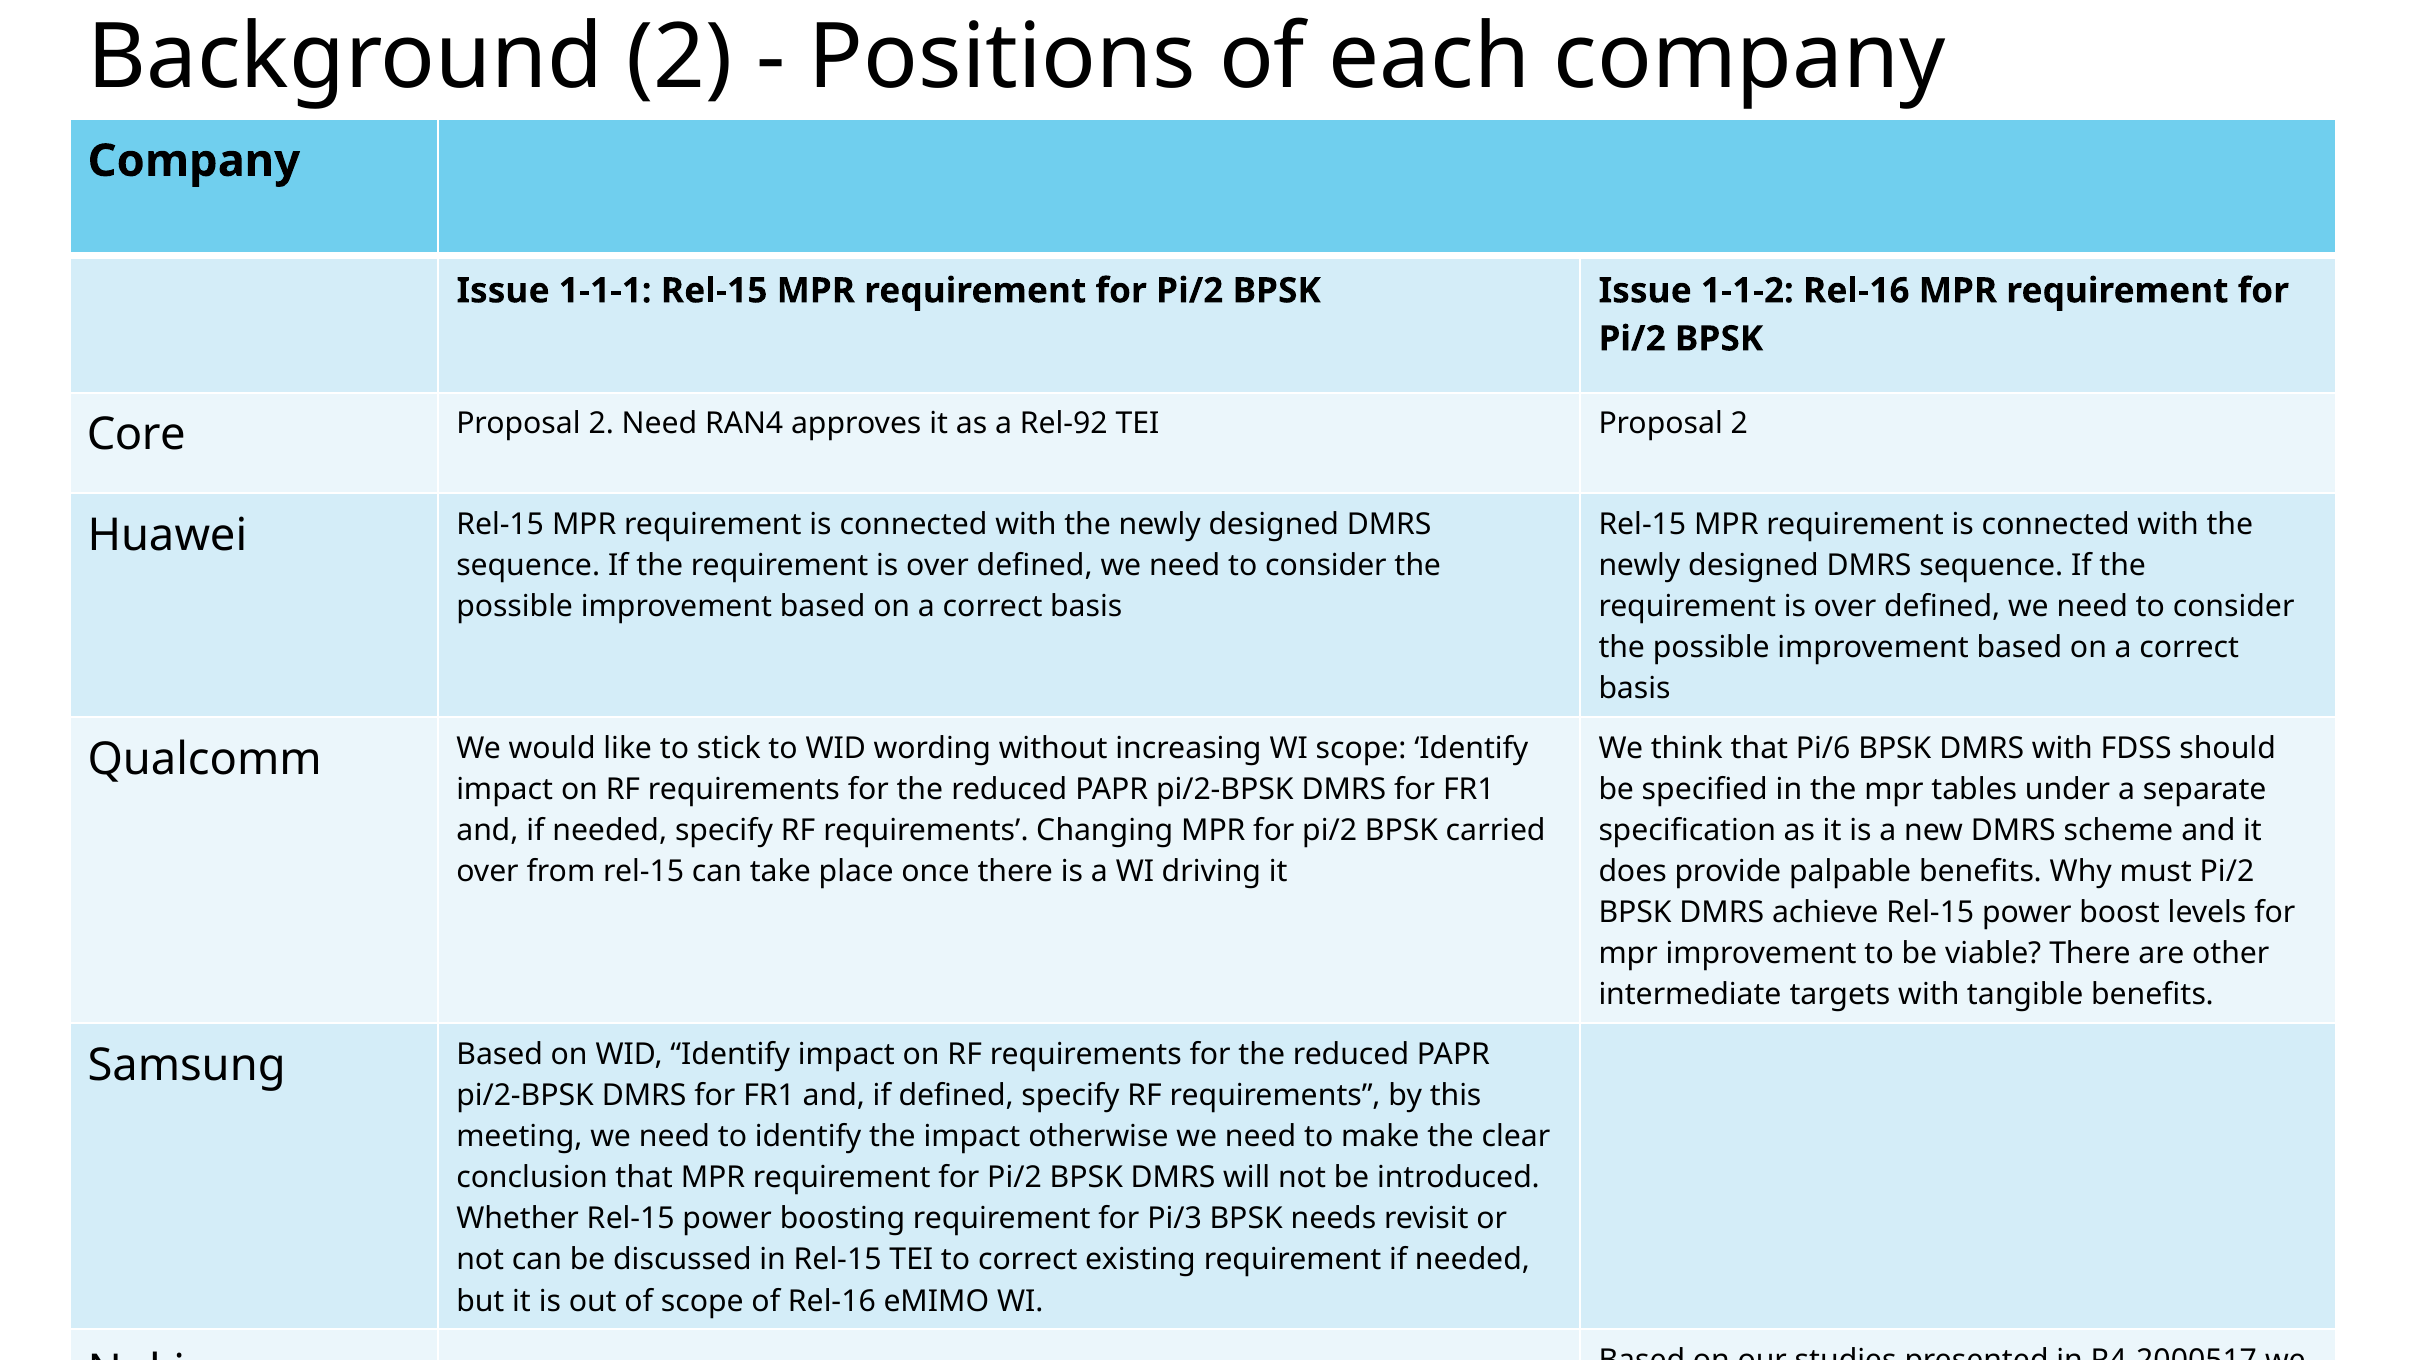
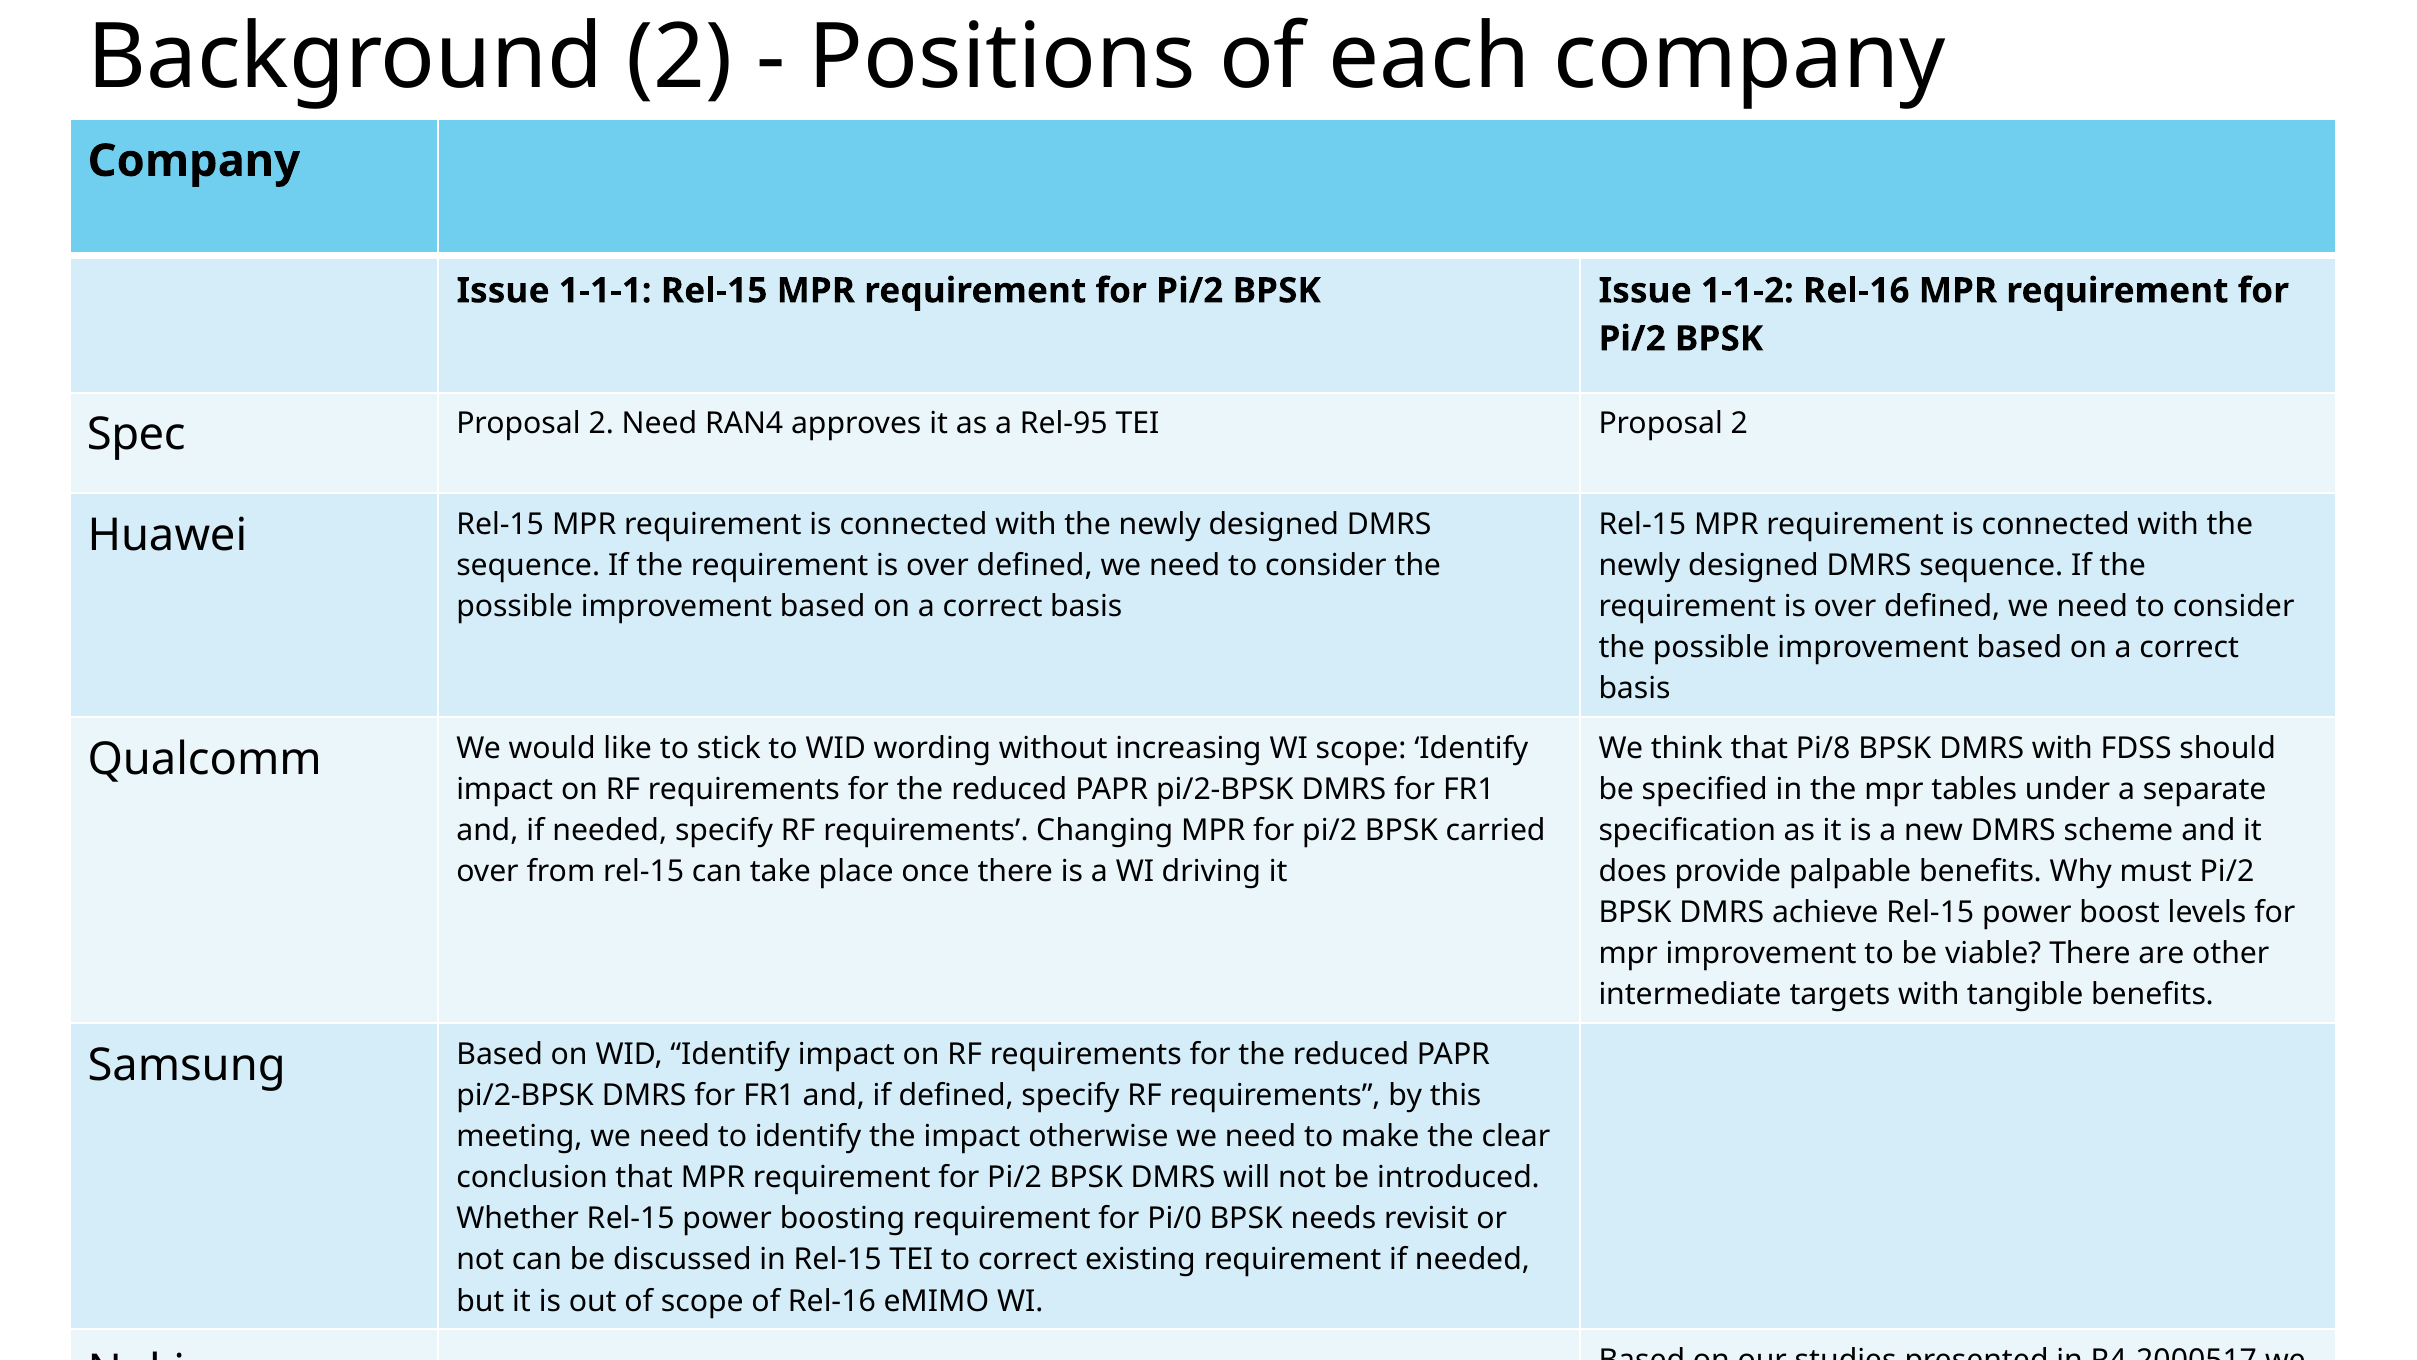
Core: Core -> Spec
Rel-92: Rel-92 -> Rel-95
Pi/6: Pi/6 -> Pi/8
Pi/3: Pi/3 -> Pi/0
